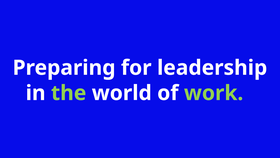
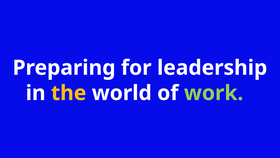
the colour: light green -> yellow
